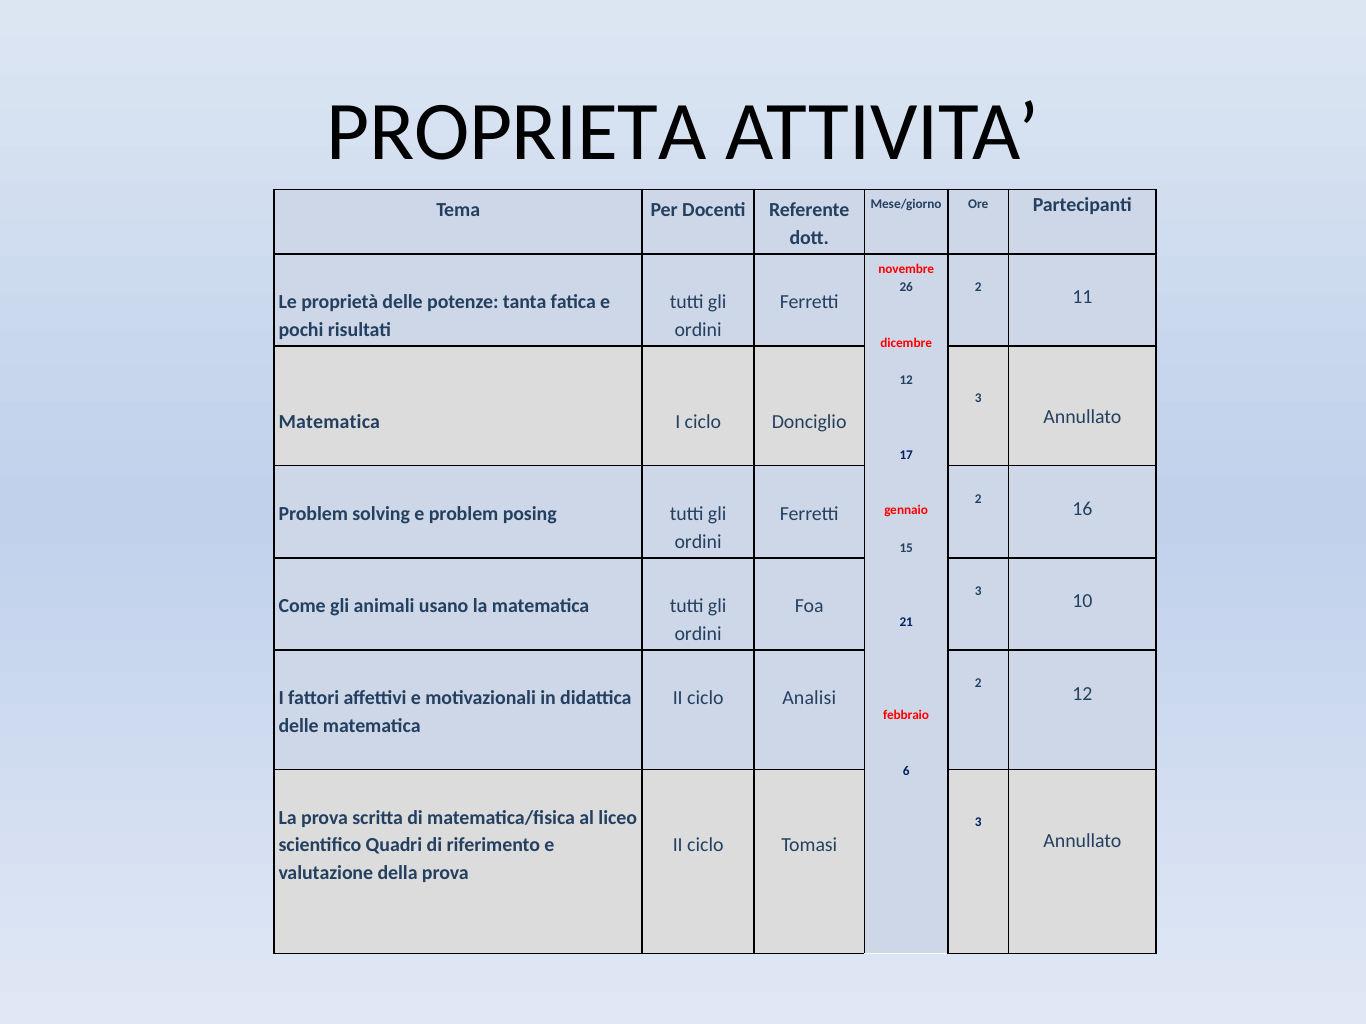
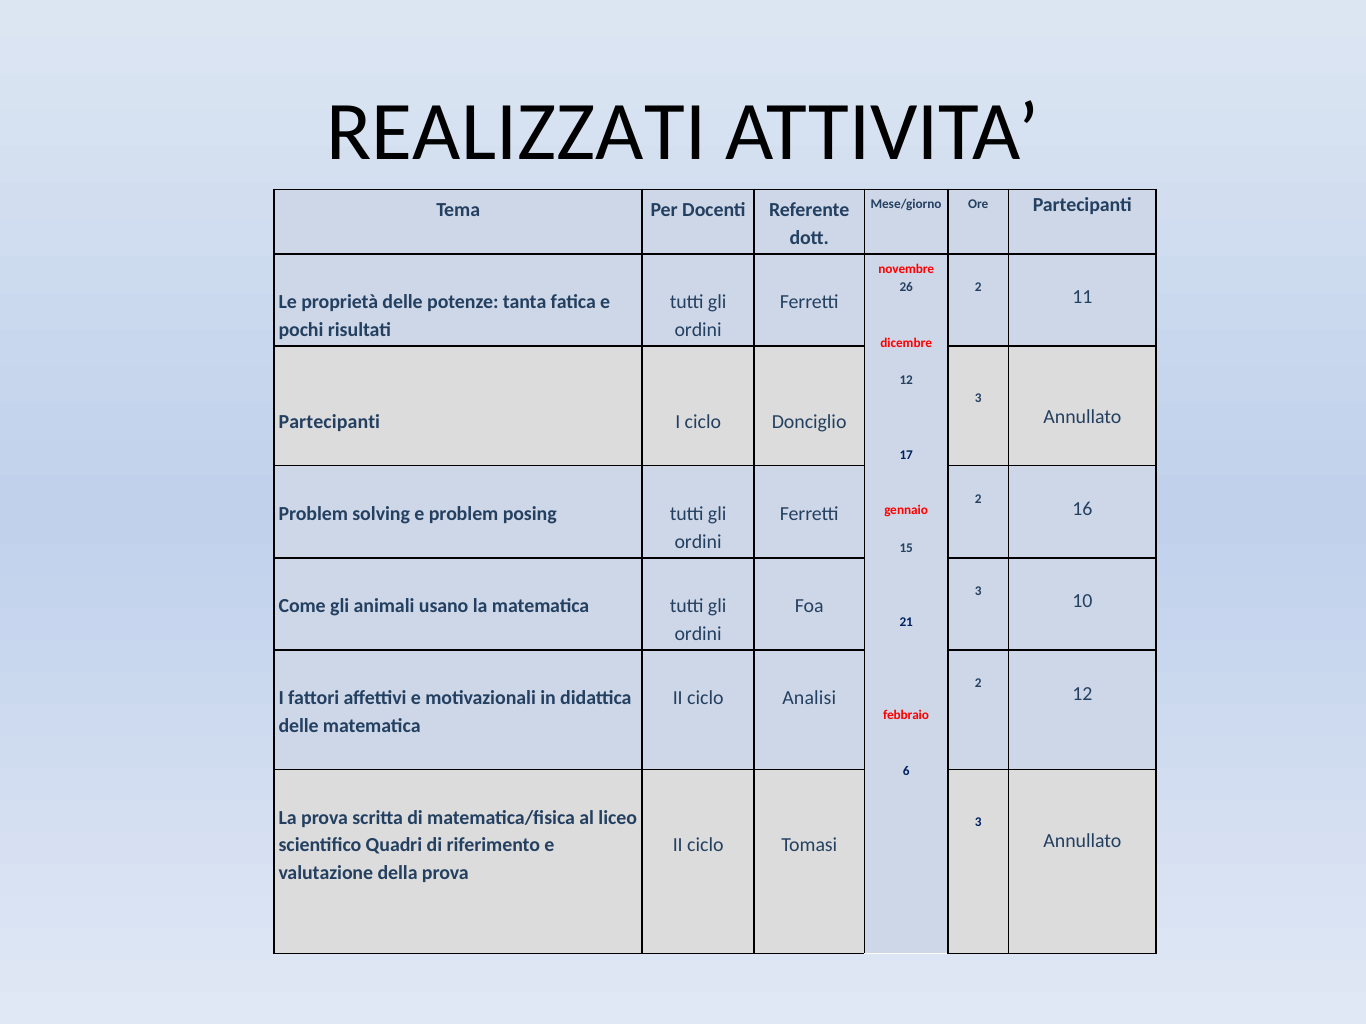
PROPRIETA: PROPRIETA -> REALIZZATI
Matematica at (329, 422): Matematica -> Partecipanti
